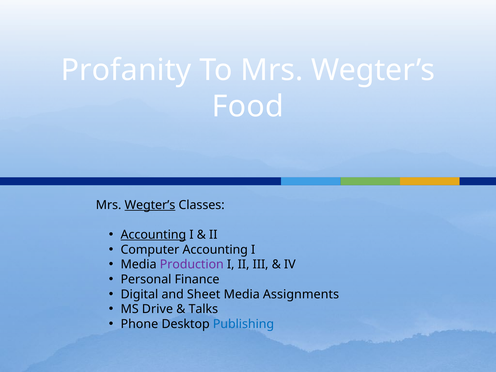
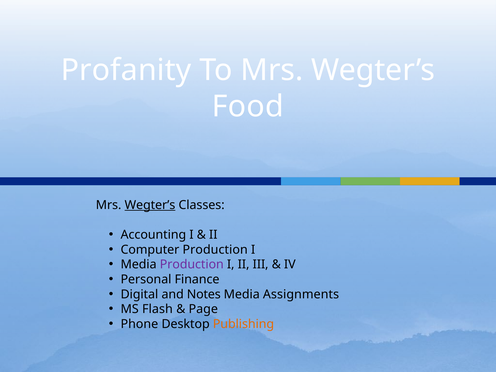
Accounting at (153, 235) underline: present -> none
Computer Accounting: Accounting -> Production
Sheet: Sheet -> Notes
Drive: Drive -> Flash
Talks: Talks -> Page
Publishing colour: blue -> orange
